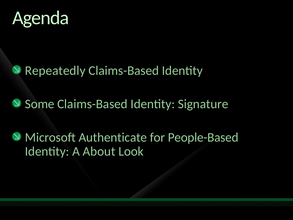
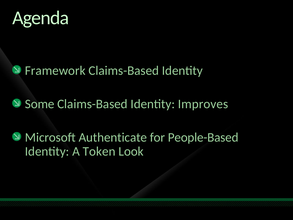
Repeatedly: Repeatedly -> Framework
Signature: Signature -> Improves
About: About -> Token
